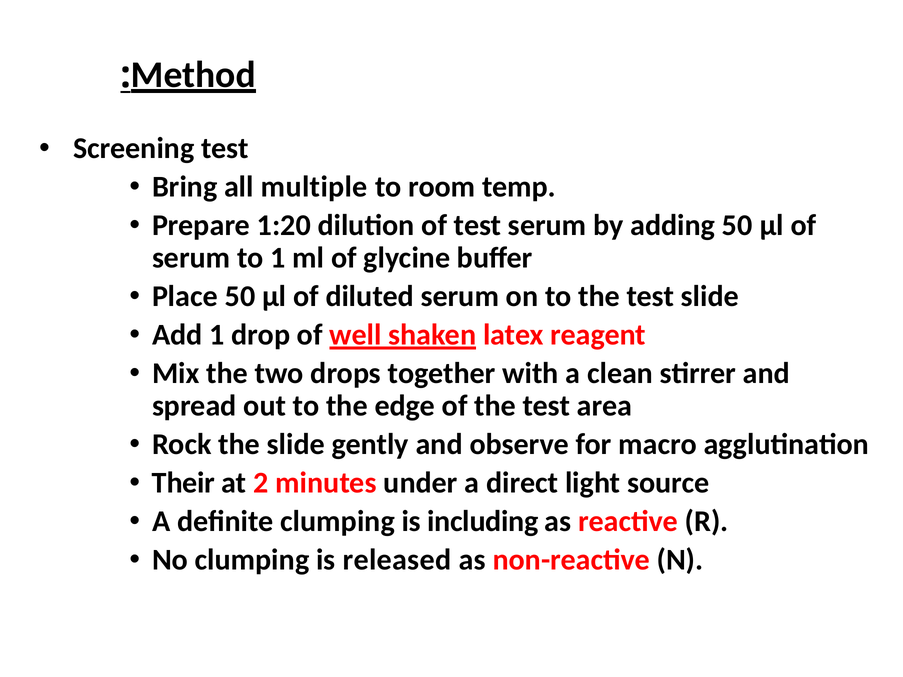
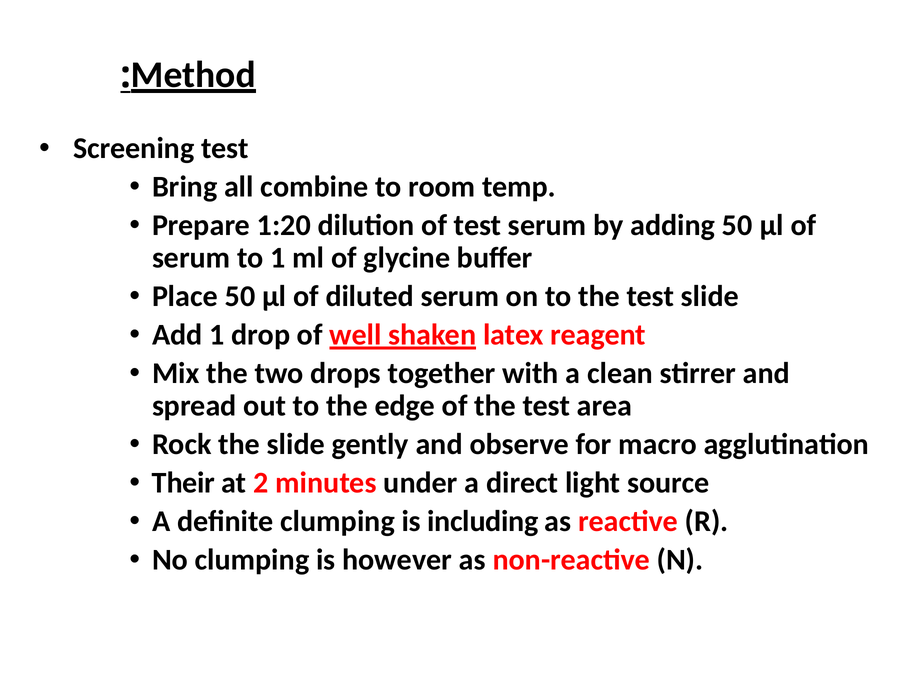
multiple: multiple -> combine
released: released -> however
